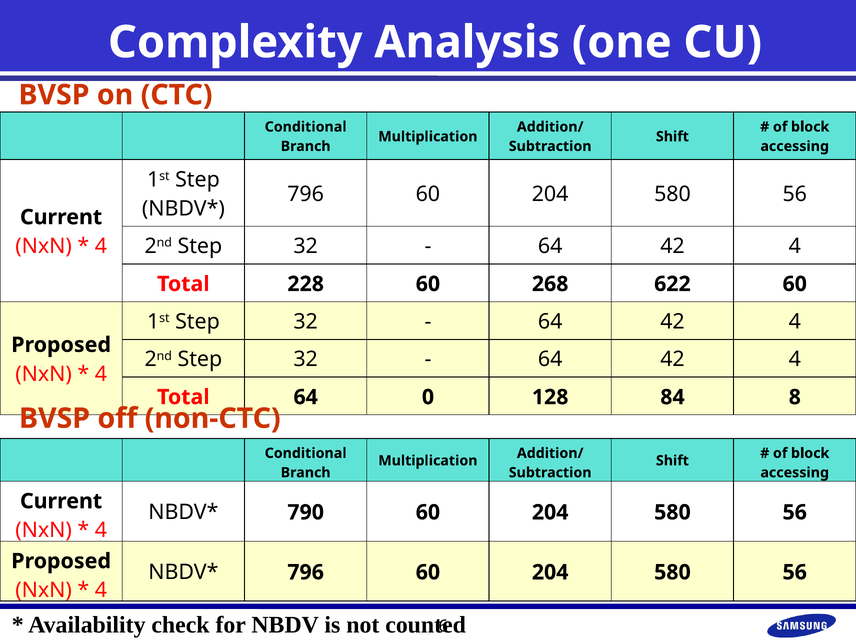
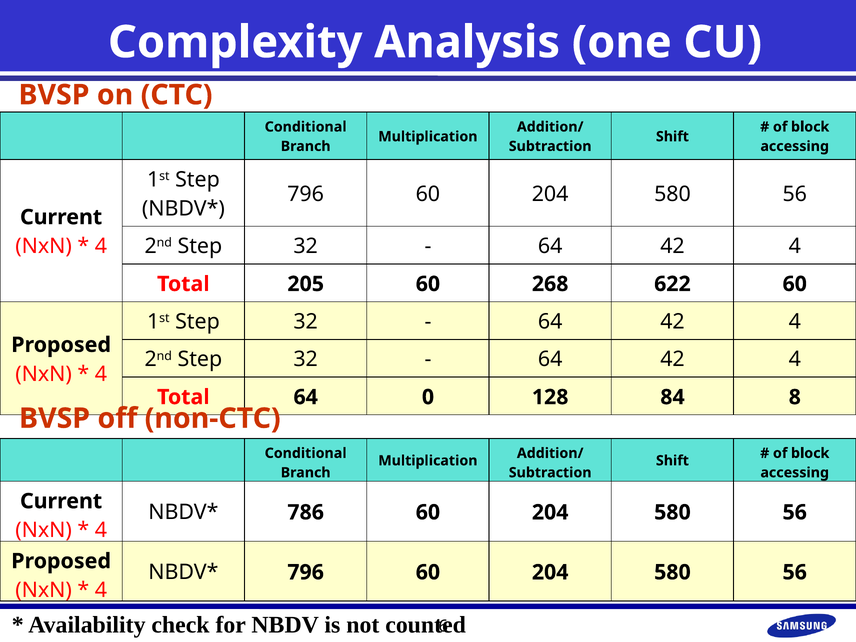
228: 228 -> 205
790: 790 -> 786
